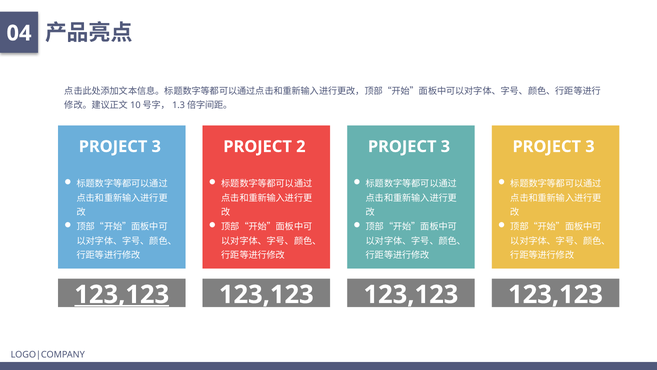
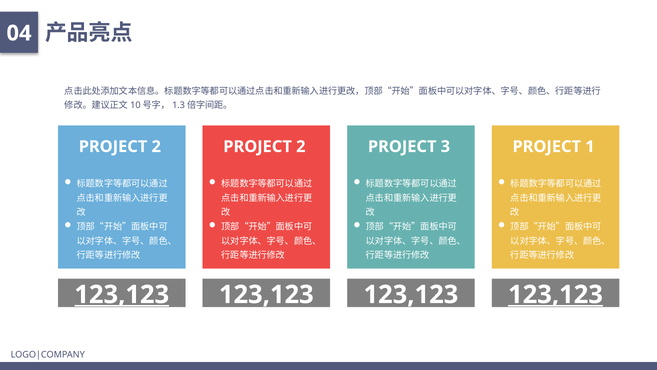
3 at (156, 146): 3 -> 2
3 at (590, 146): 3 -> 1
123,123 at (555, 294) underline: none -> present
